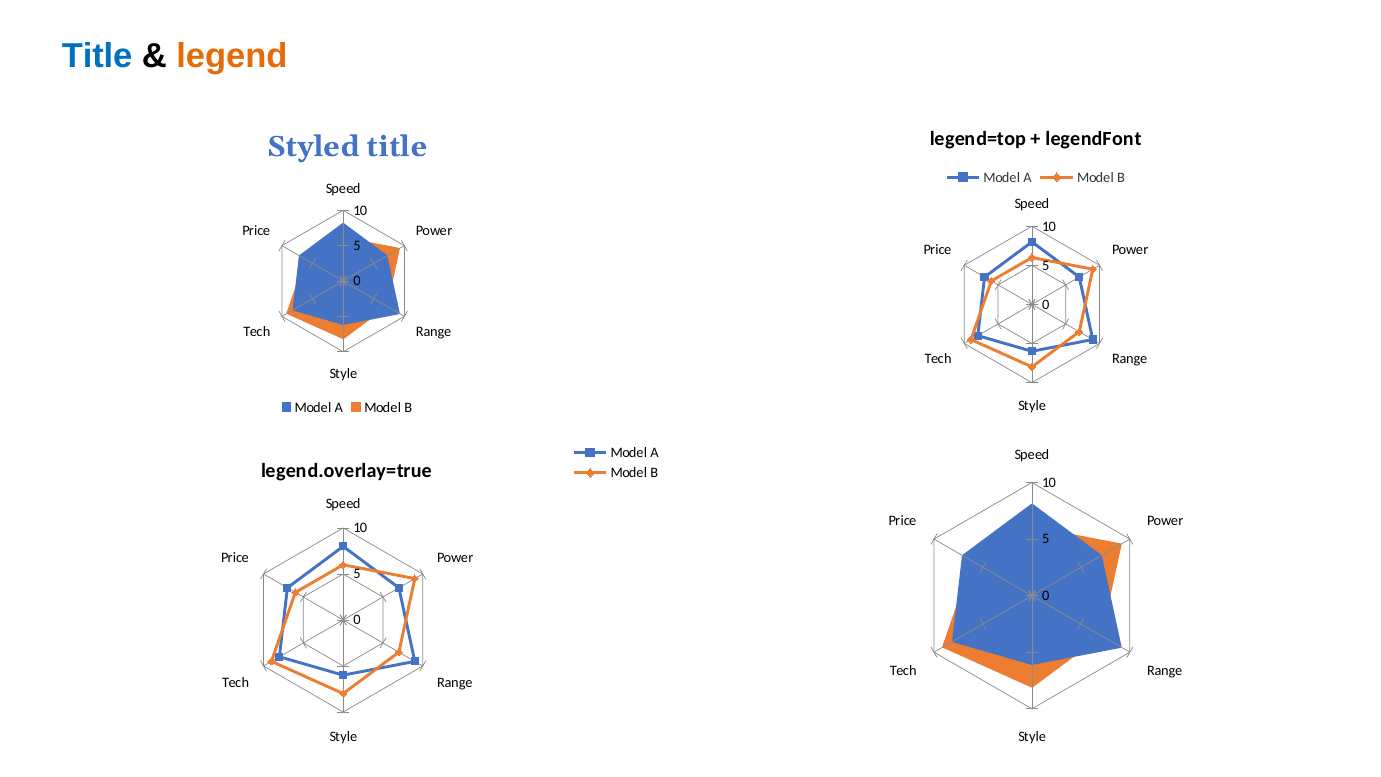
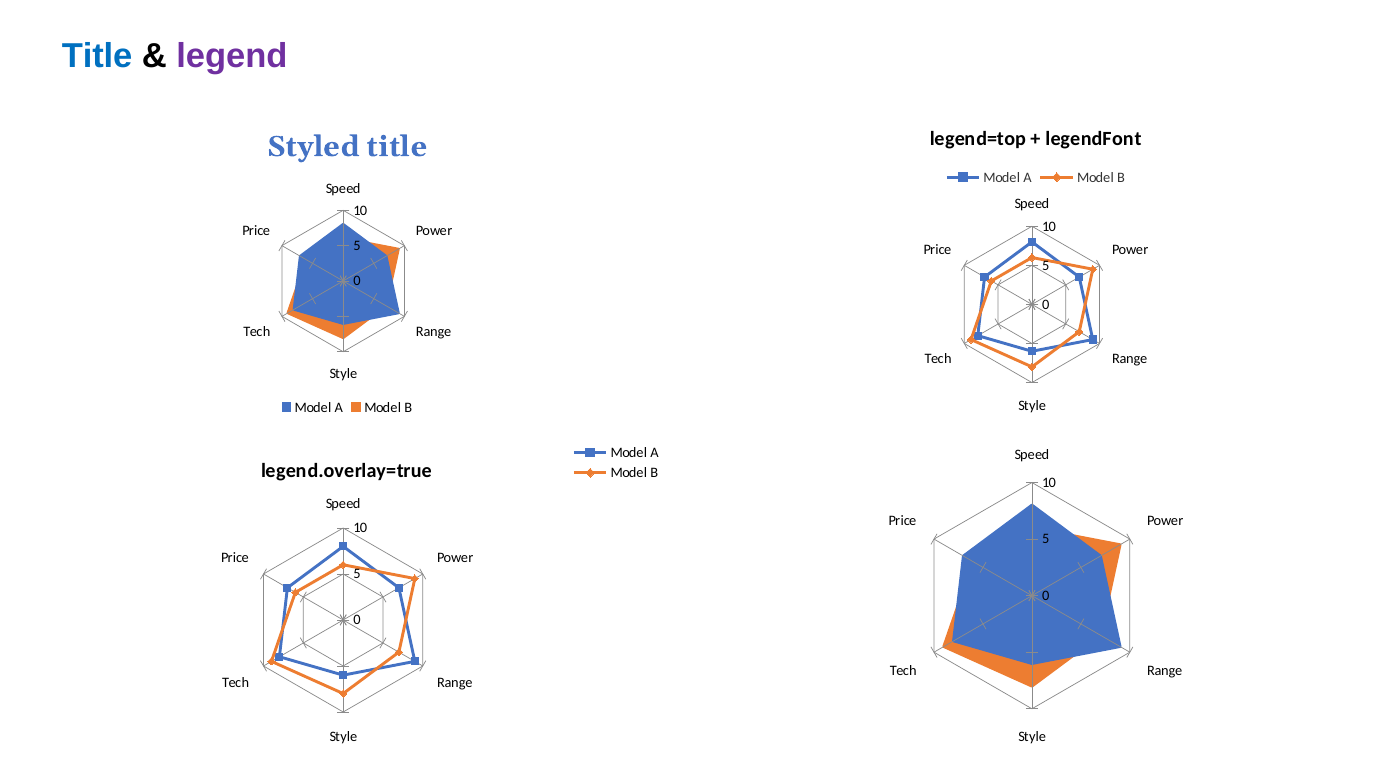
legend colour: orange -> purple
